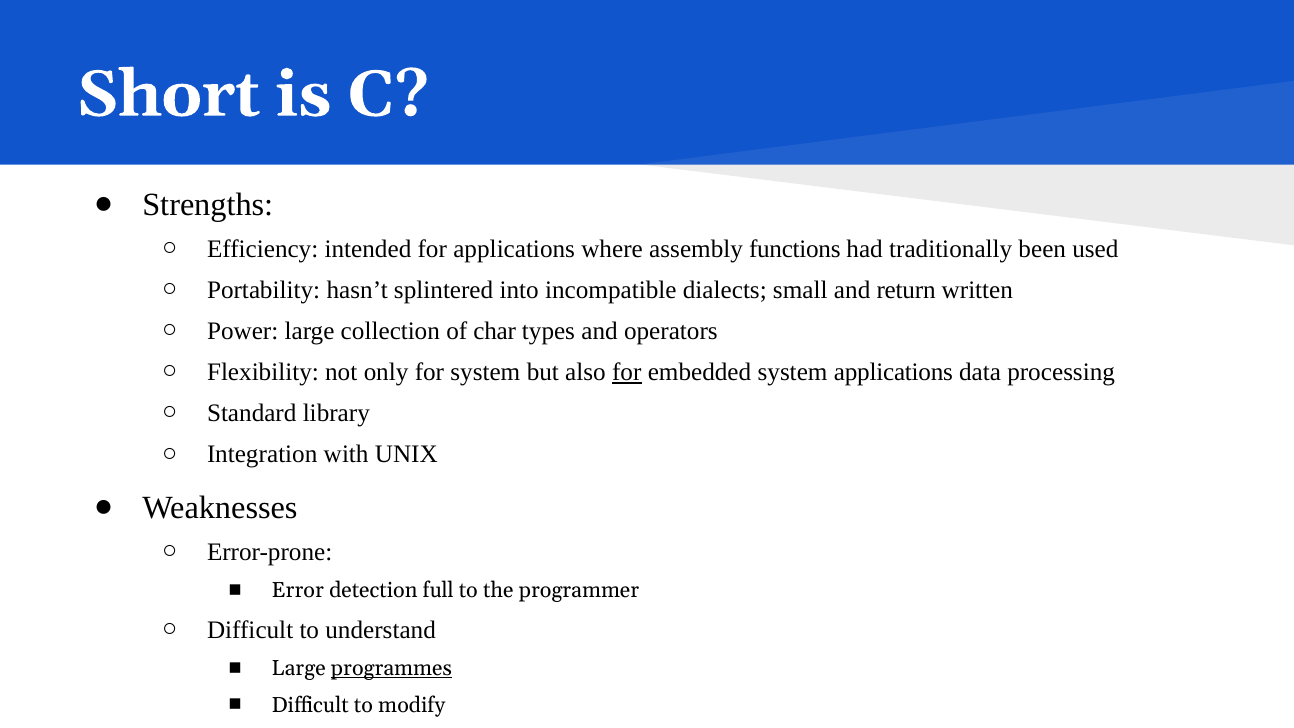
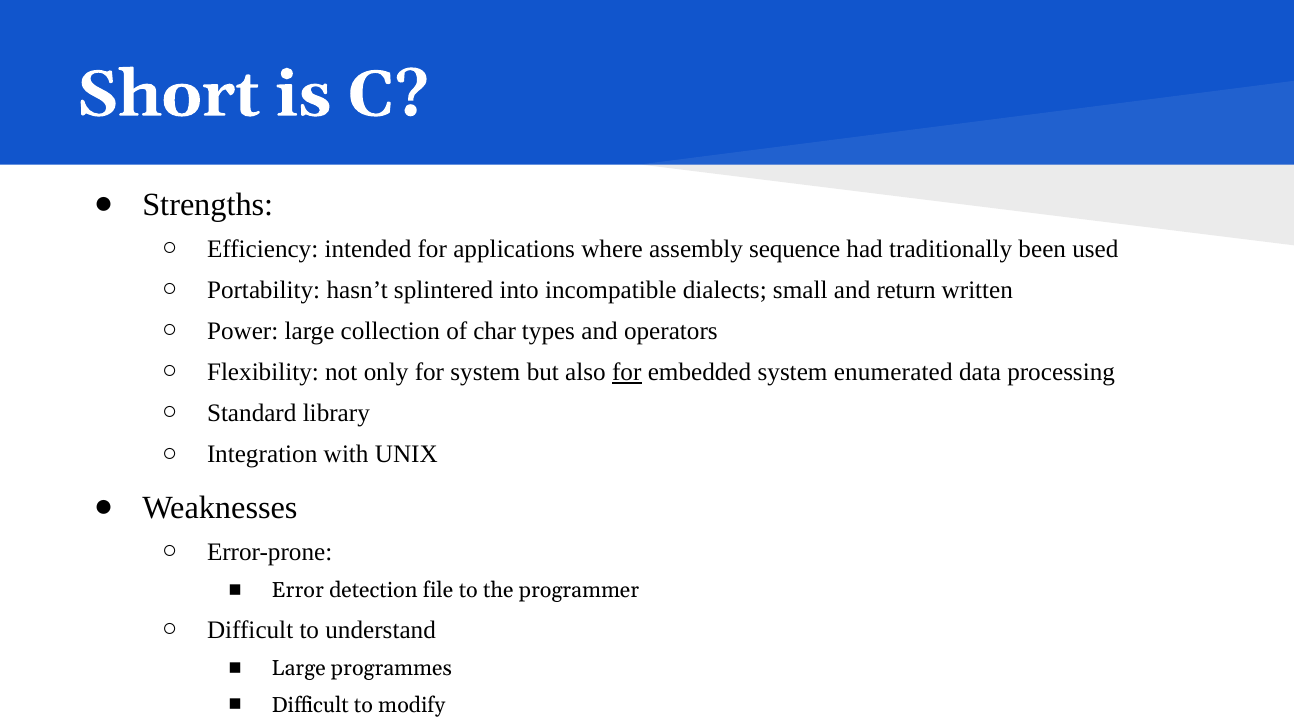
functions: functions -> sequence
system applications: applications -> enumerated
full: full -> file
programmes underline: present -> none
